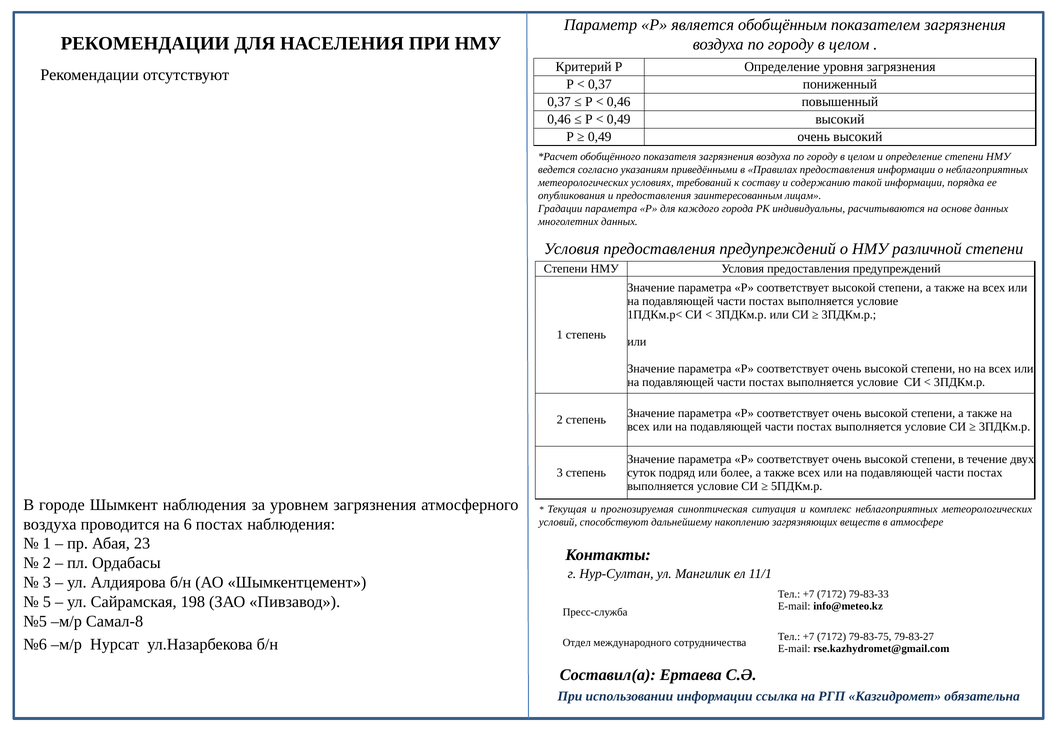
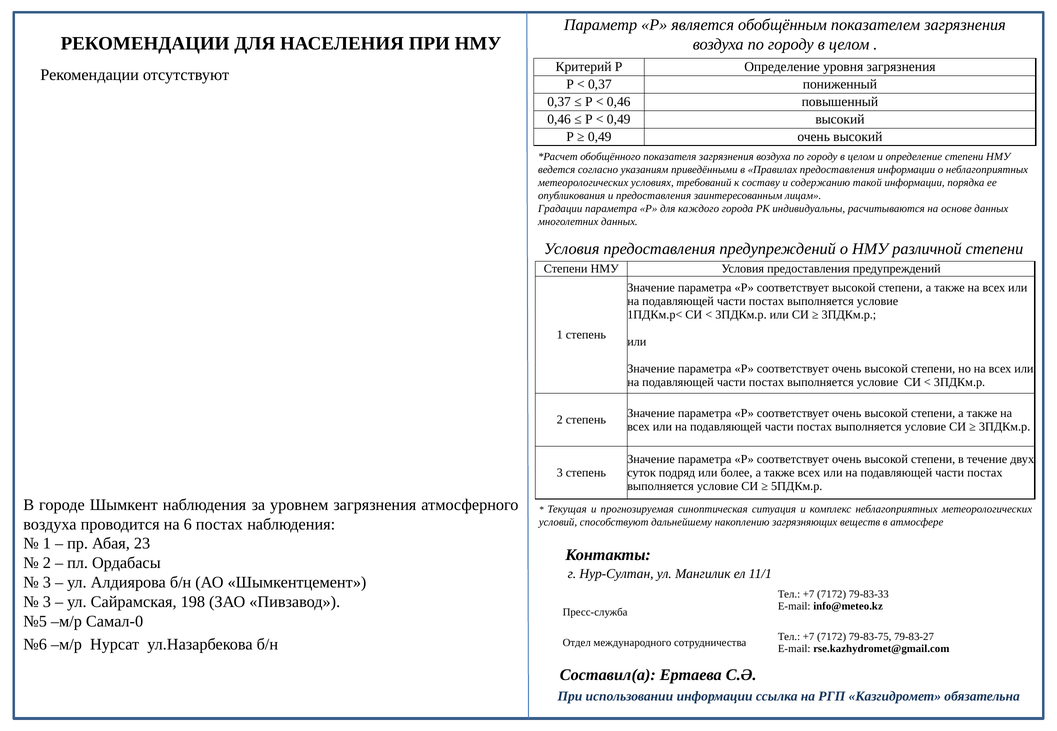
5 at (47, 603): 5 -> 3
Самал-8: Самал-8 -> Самал-0
